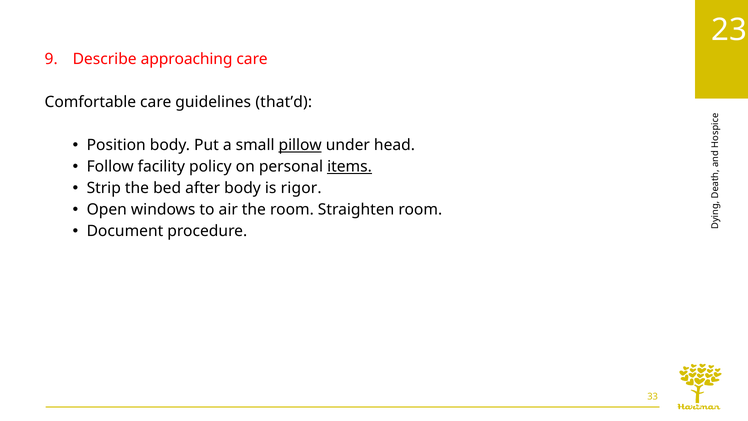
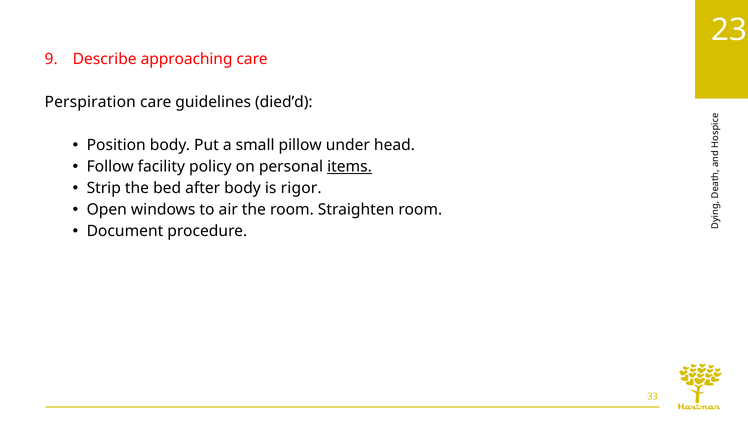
Comfortable: Comfortable -> Perspiration
that’d: that’d -> died’d
pillow underline: present -> none
